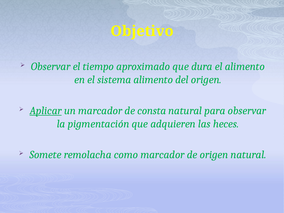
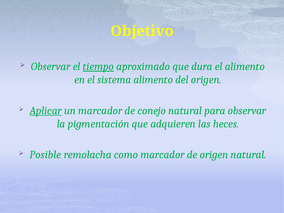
tiempo underline: none -> present
consta: consta -> conejo
Somete: Somete -> Posible
